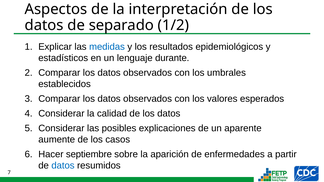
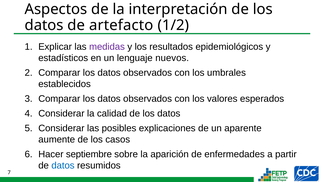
separado: separado -> artefacto
medidas colour: blue -> purple
durante: durante -> nuevos
